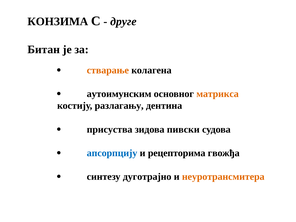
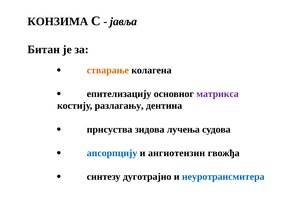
друге: друге -> јавља
аутоимунским: аутоимунским -> епителизацију
матрикса colour: orange -> purple
пивски: пивски -> лучења
рецепторима: рецепторима -> ангиотензин
неуротрансмитера colour: orange -> blue
